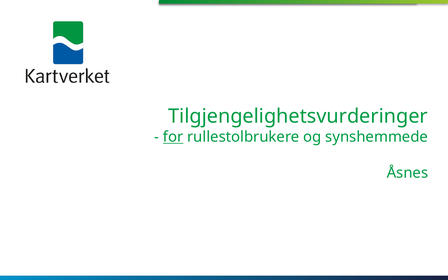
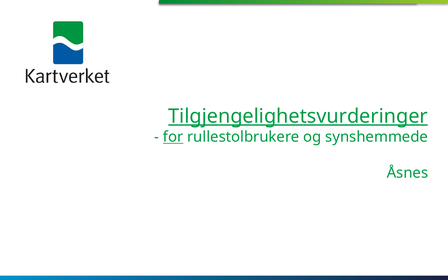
Tilgjengelighetsvurderinger underline: none -> present
